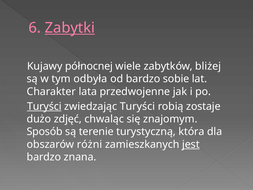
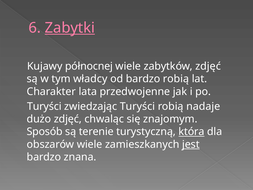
zabytków bliżej: bliżej -> zdjęć
odbyła: odbyła -> władcy
bardzo sobie: sobie -> robią
Turyści at (44, 106) underline: present -> none
zostaje: zostaje -> nadaje
która underline: none -> present
obszarów różni: różni -> wiele
